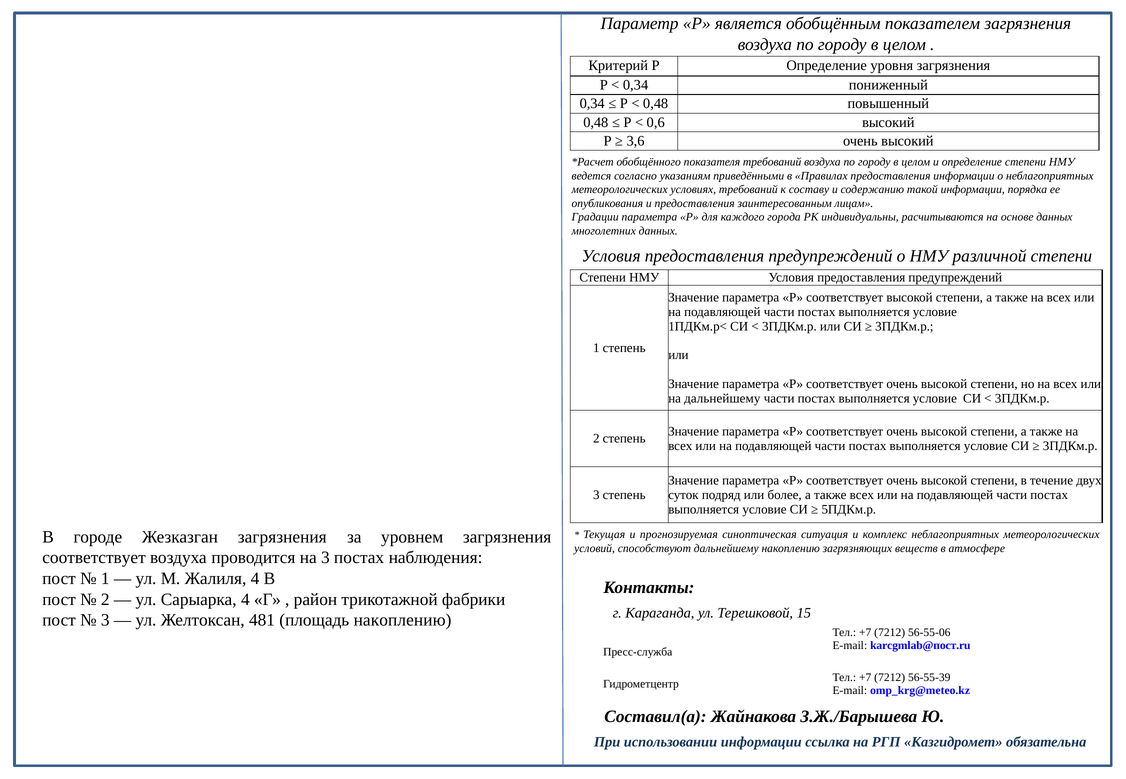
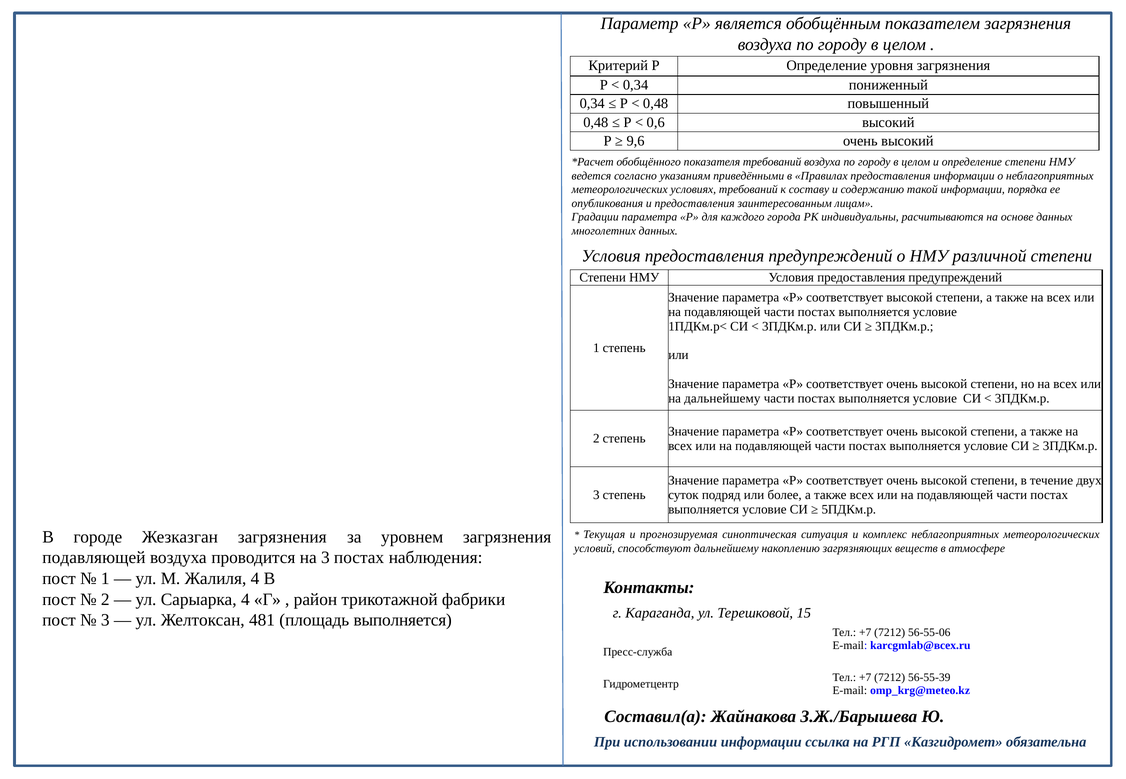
3,6: 3,6 -> 9,6
соответствует at (94, 558): соответствует -> подавляющей
площадь накоплению: накоплению -> выполняется
karcgmlab@пост.ru: karcgmlab@пост.ru -> karcgmlab@всех.ru
